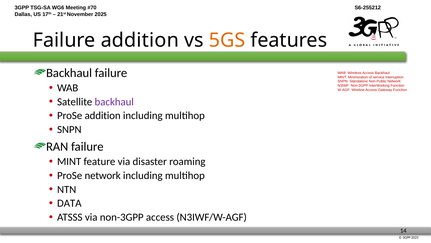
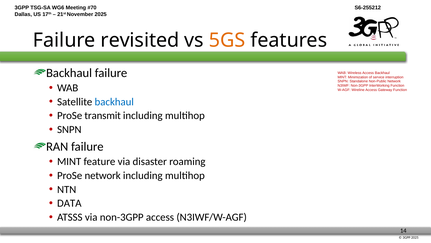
Failure addition: addition -> revisited
backhaul at (114, 102) colour: purple -> blue
ProSe addition: addition -> transmit
